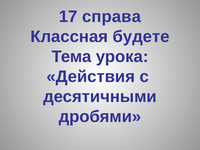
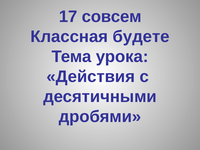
справа: справа -> совсем
